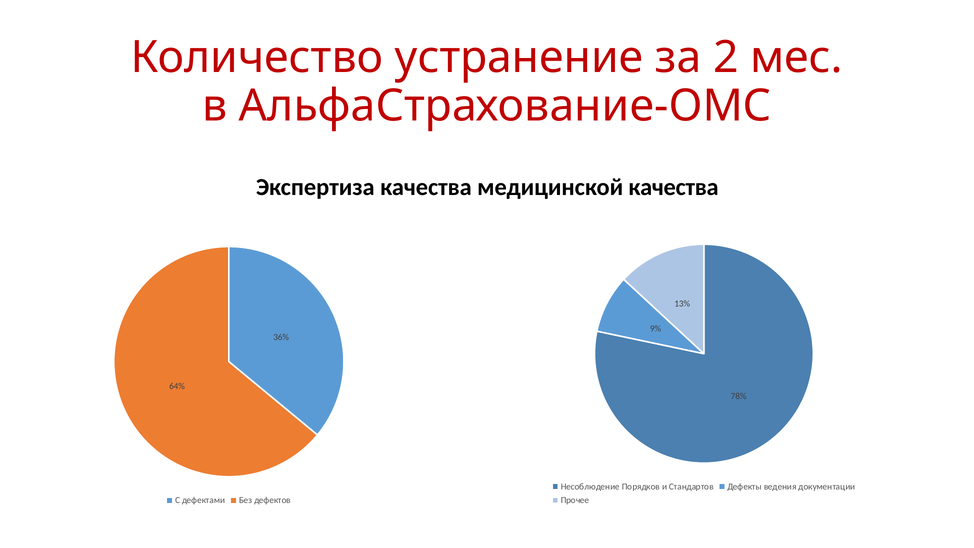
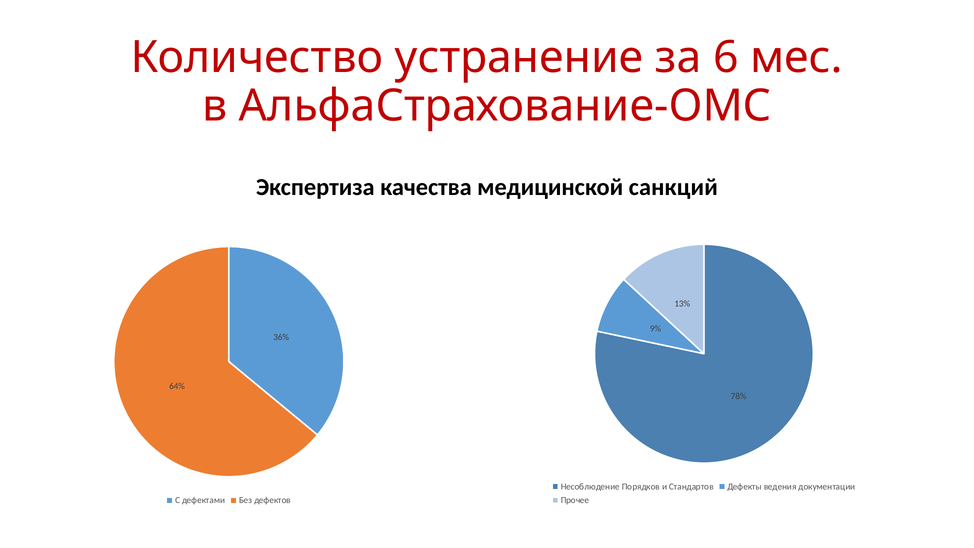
2: 2 -> 6
медицинской качества: качества -> санкций
